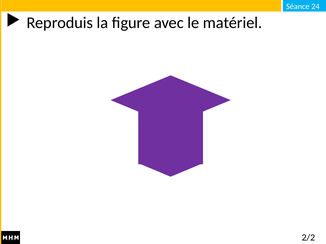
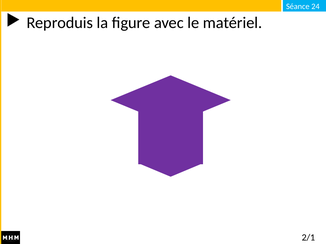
2/2: 2/2 -> 2/1
